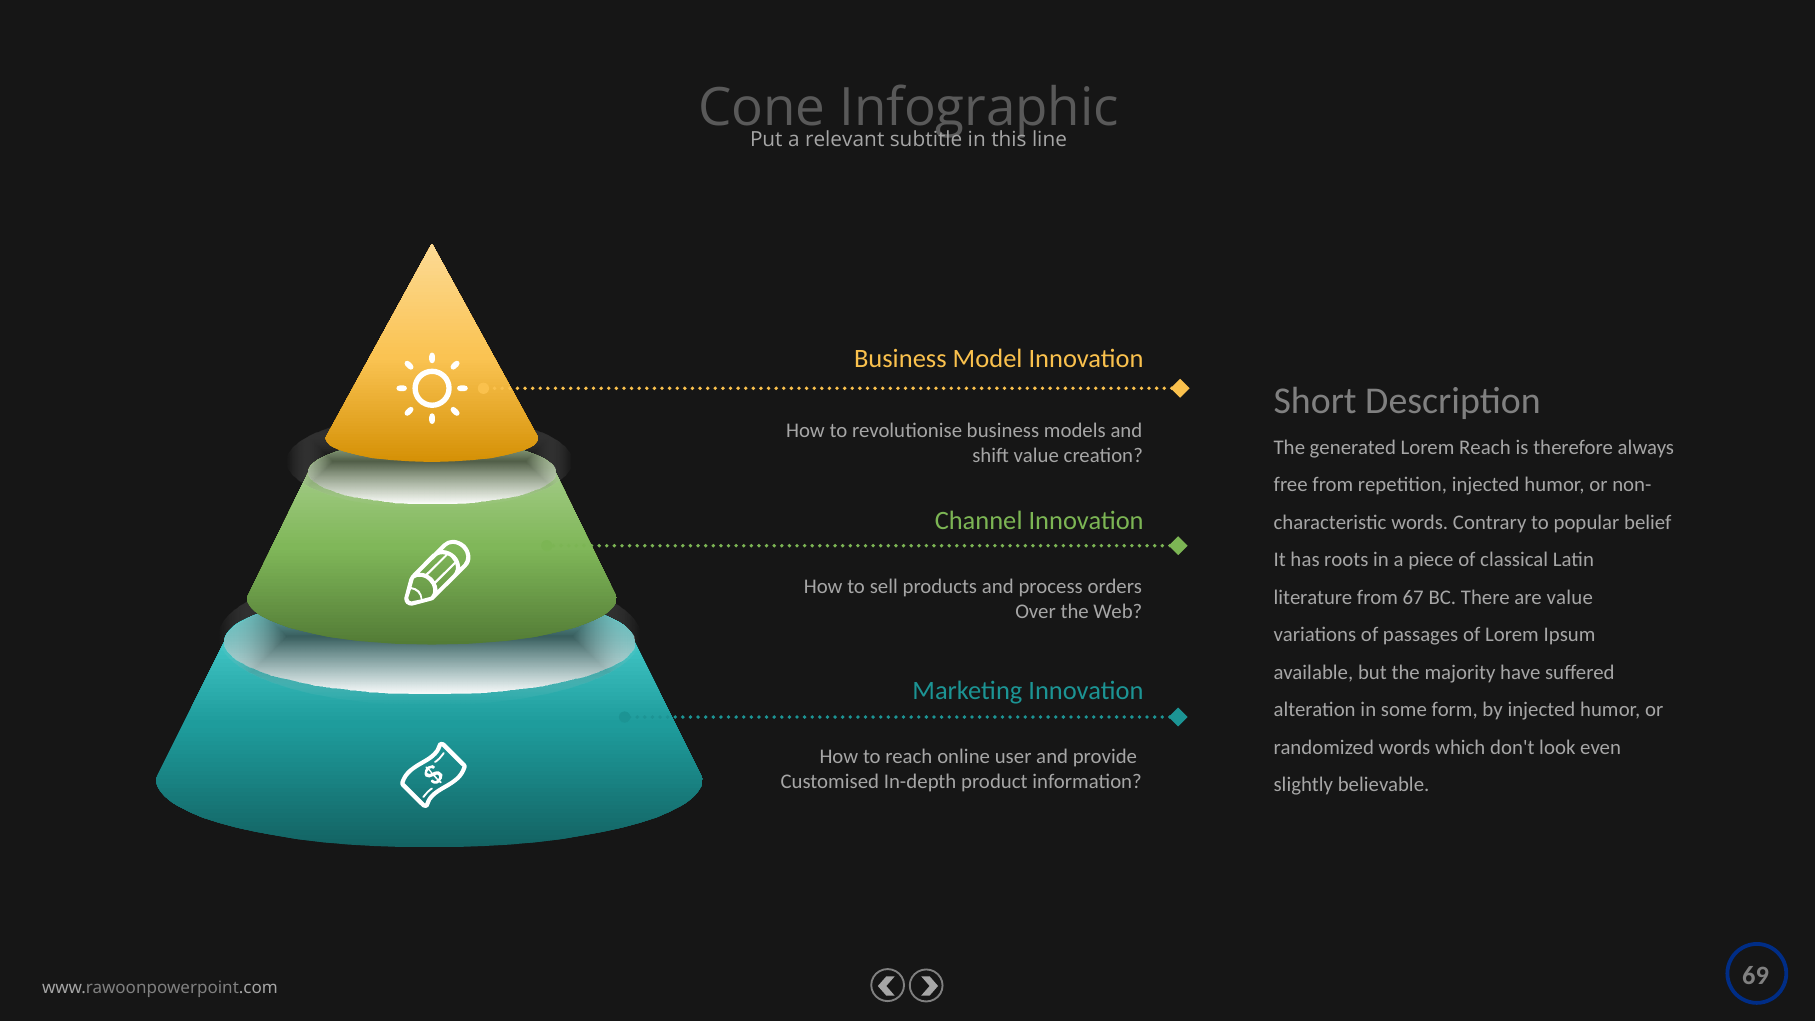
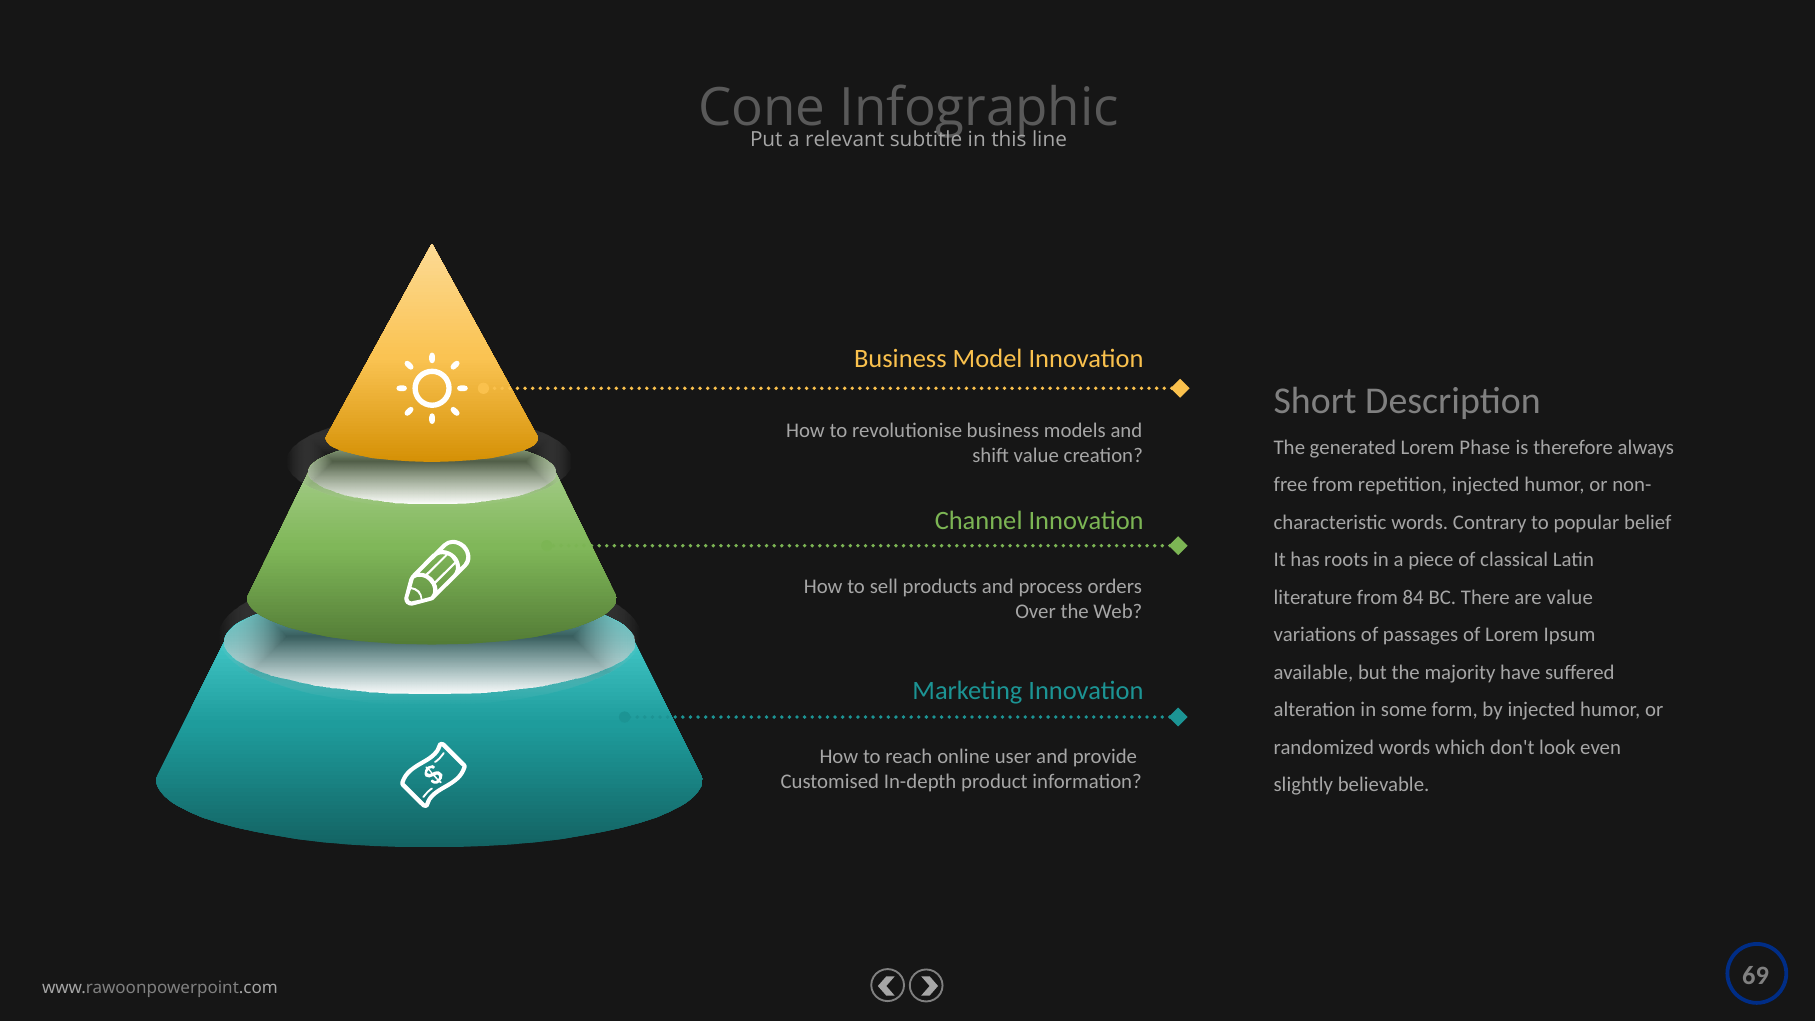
Lorem Reach: Reach -> Phase
67: 67 -> 84
